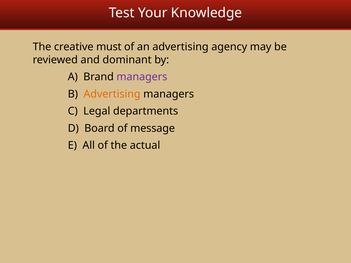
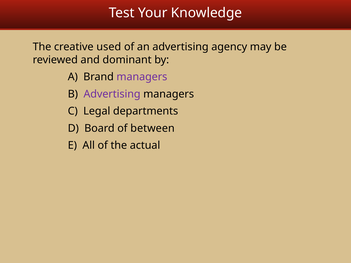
must: must -> used
Advertising at (112, 94) colour: orange -> purple
message: message -> between
